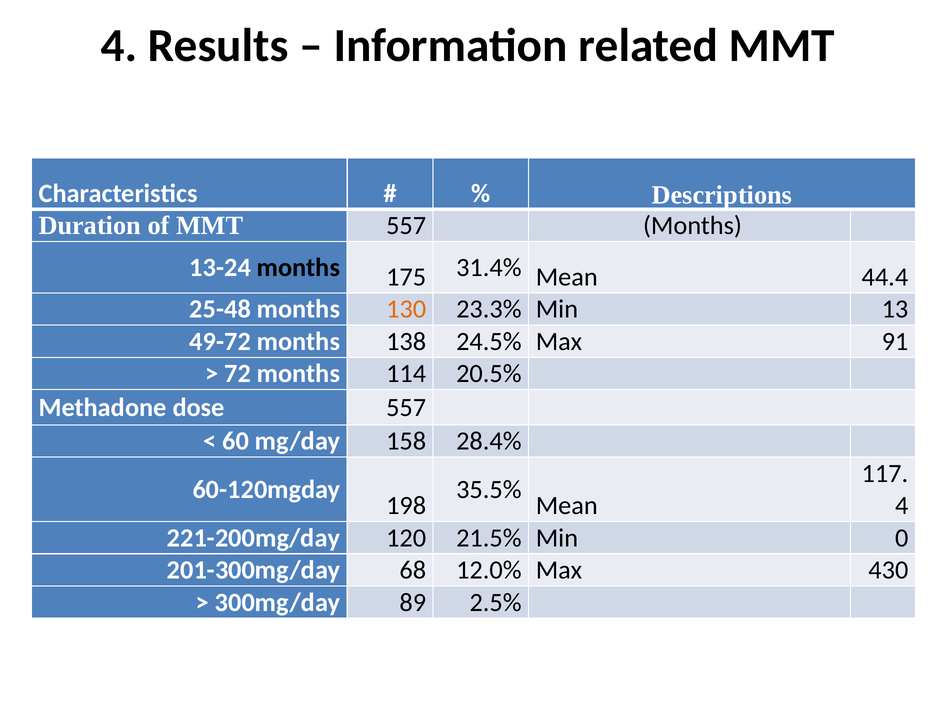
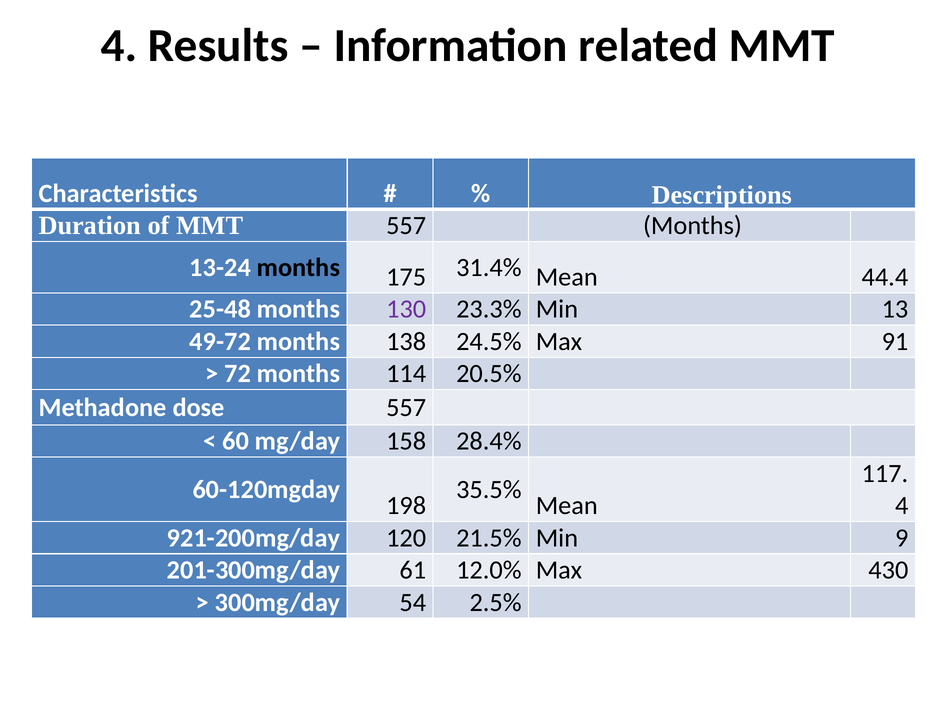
130 colour: orange -> purple
221-200mg/day: 221-200mg/day -> 921-200mg/day
0: 0 -> 9
68: 68 -> 61
89: 89 -> 54
